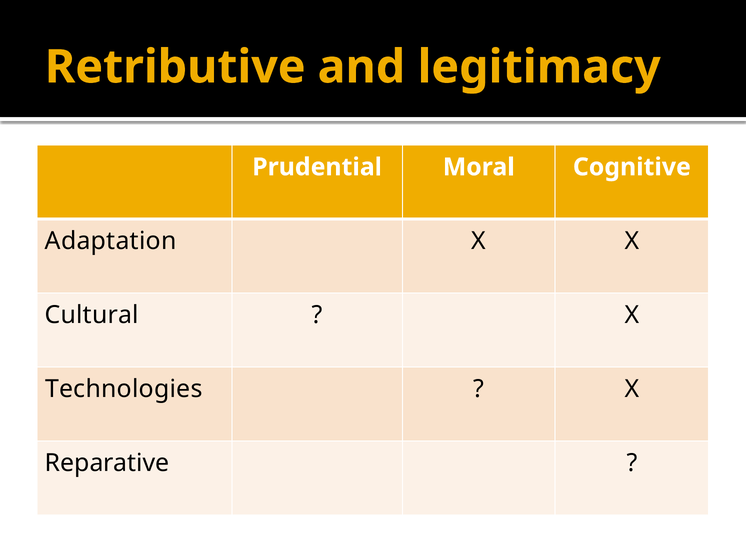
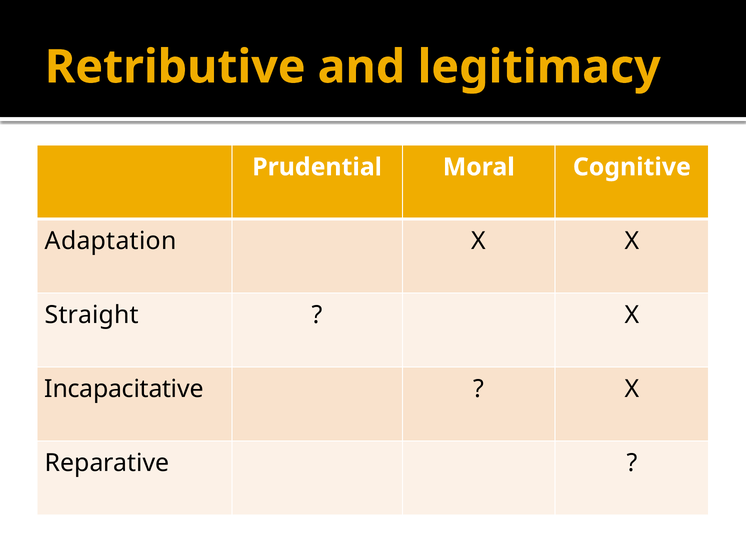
Cultural: Cultural -> Straight
Technologies: Technologies -> Incapacitative
